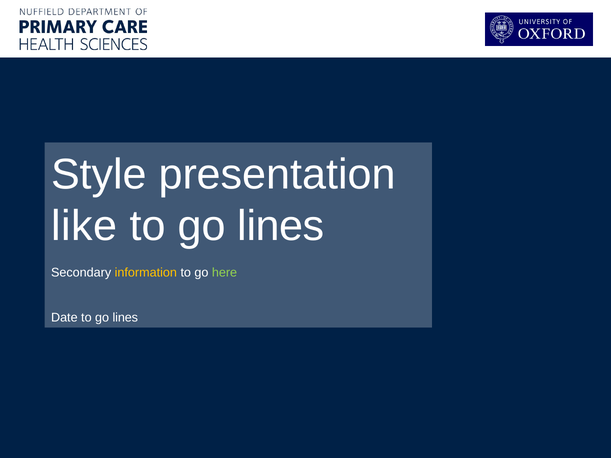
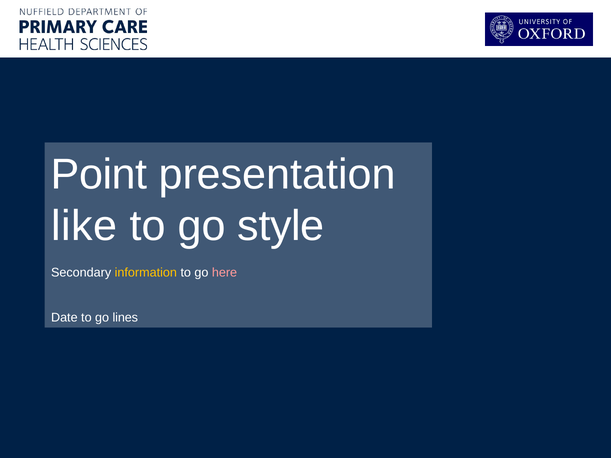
Style: Style -> Point
lines at (281, 226): lines -> style
here colour: light green -> pink
